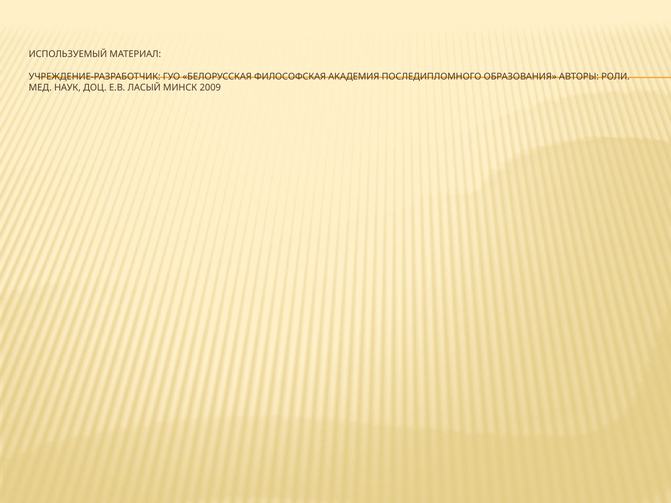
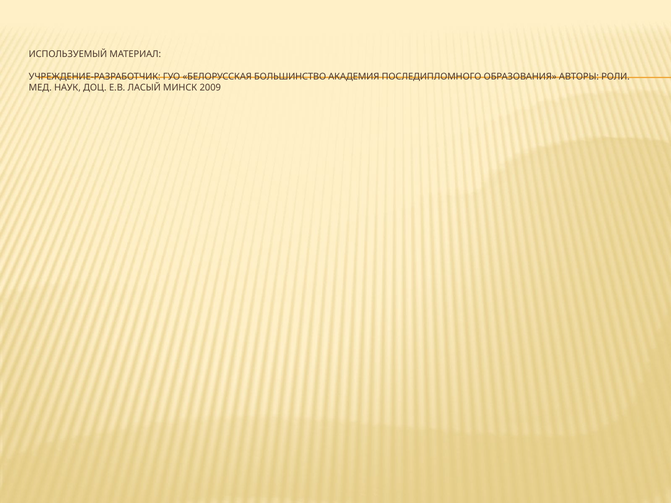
ФИЛОСОФСКАЯ: ФИЛОСОФСКАЯ -> БОЛЬШИНСТВО
